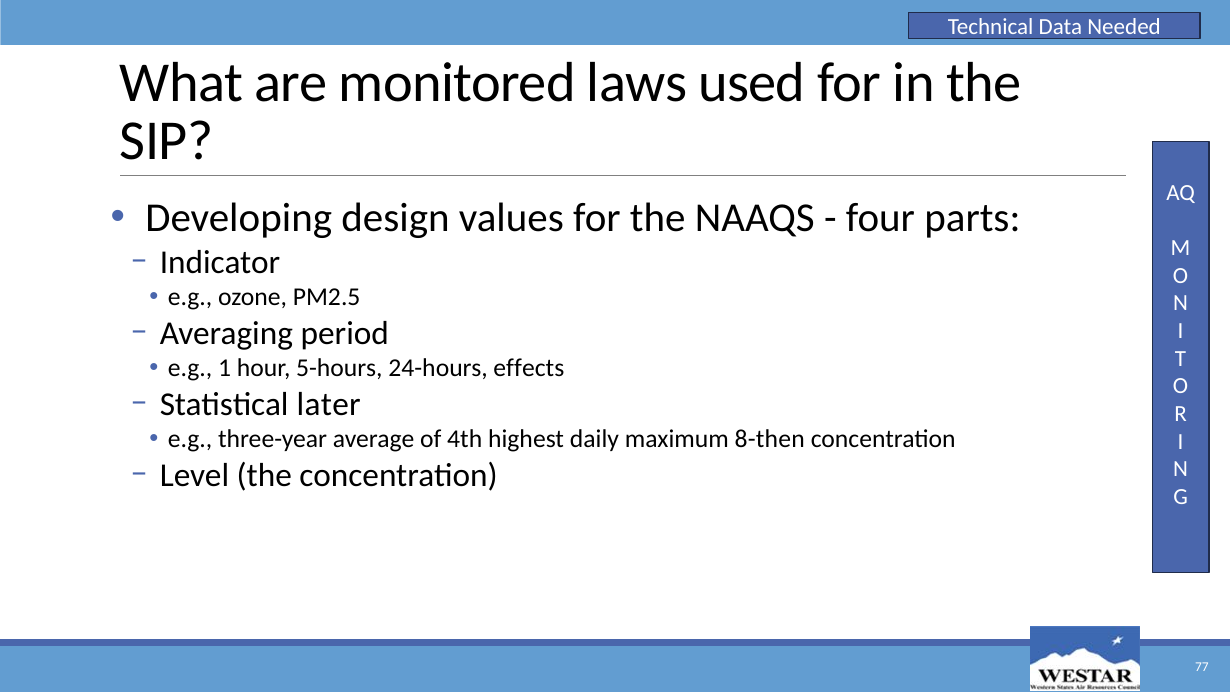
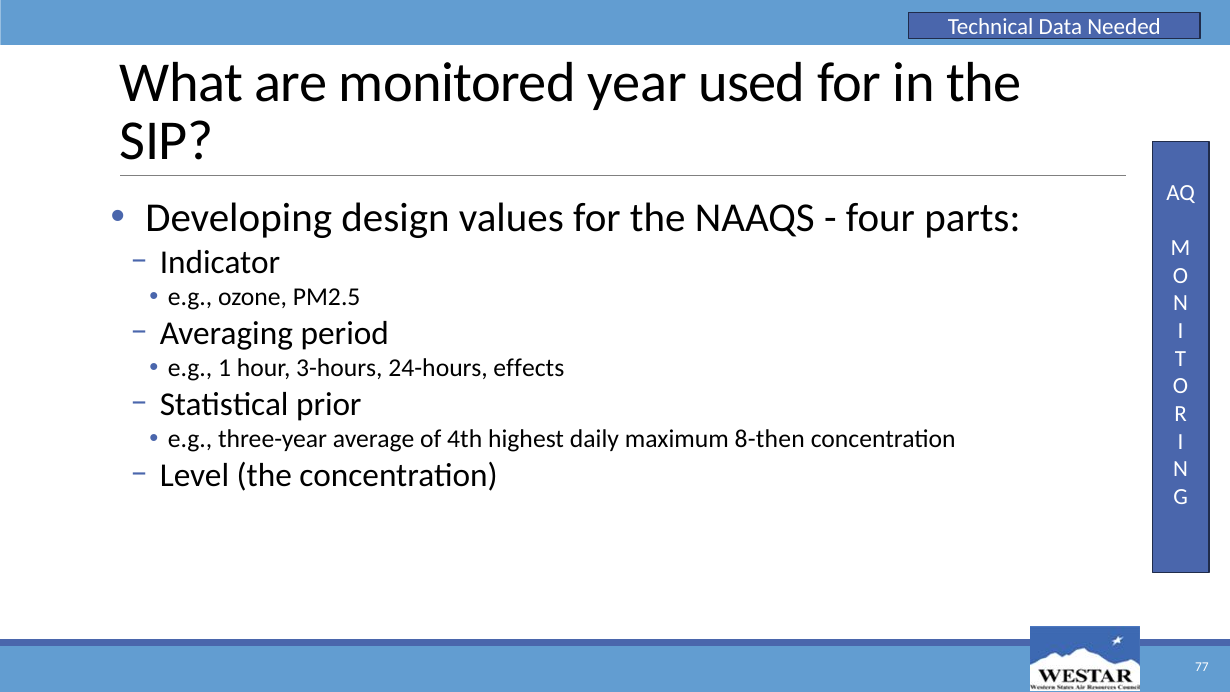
laws: laws -> year
5-hours: 5-hours -> 3-hours
later: later -> prior
